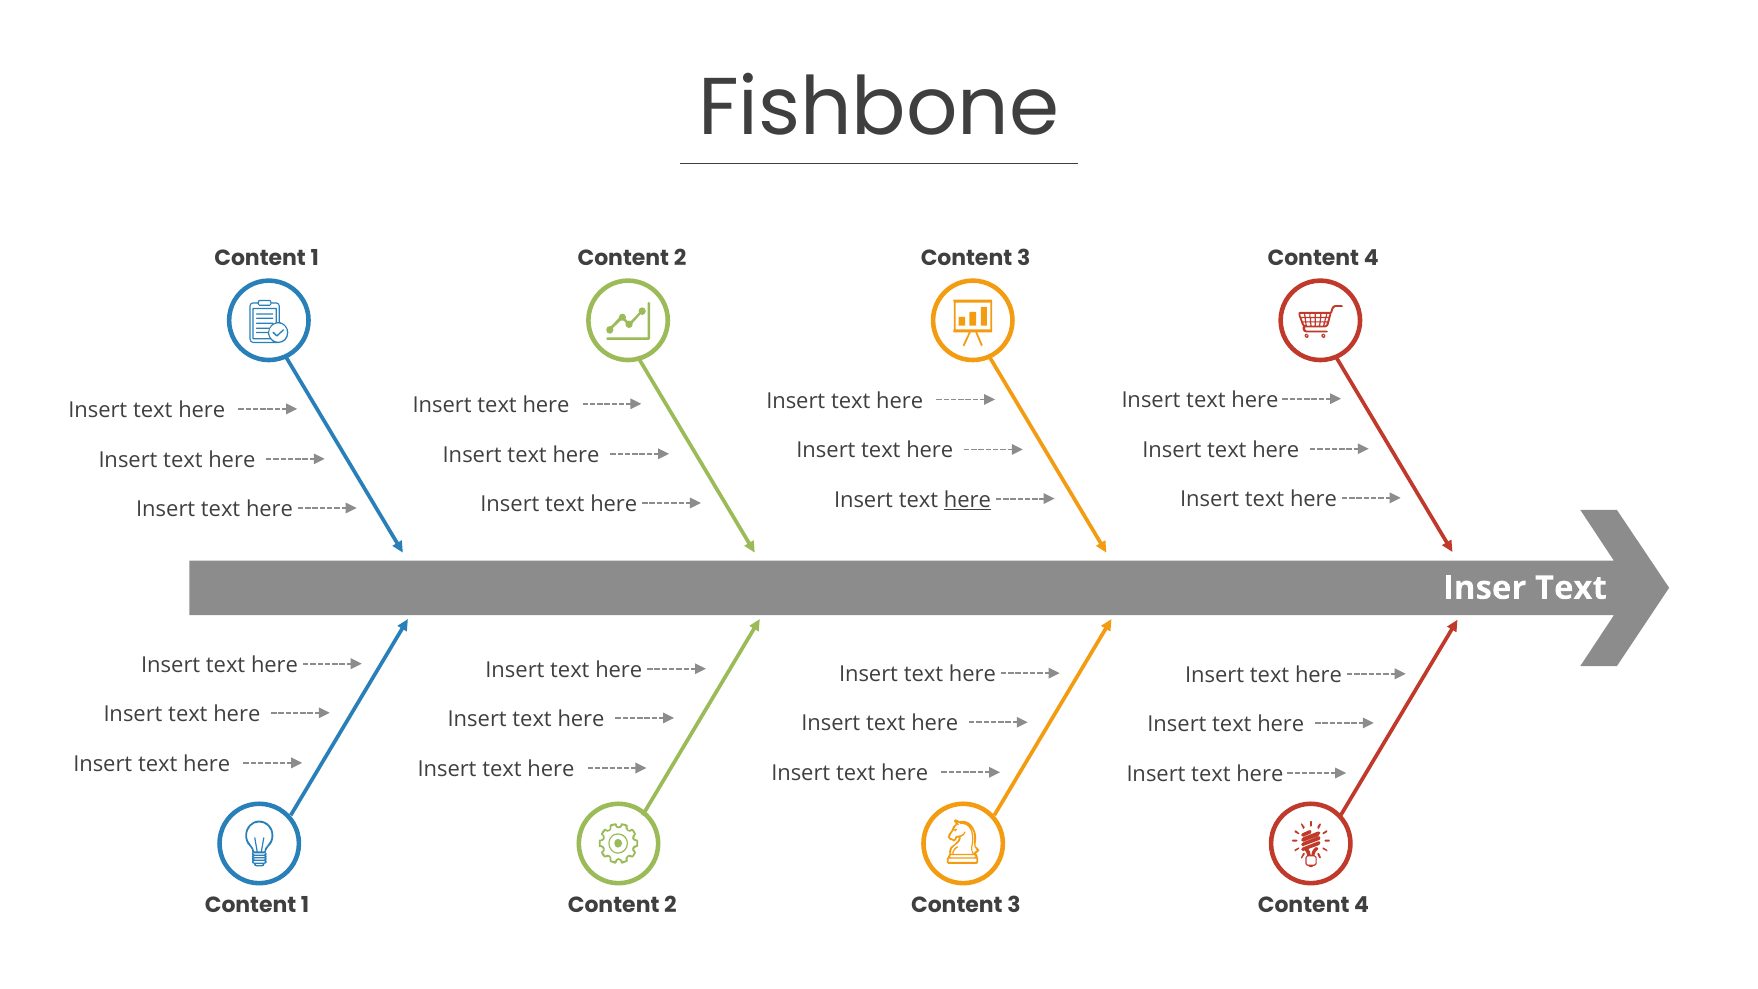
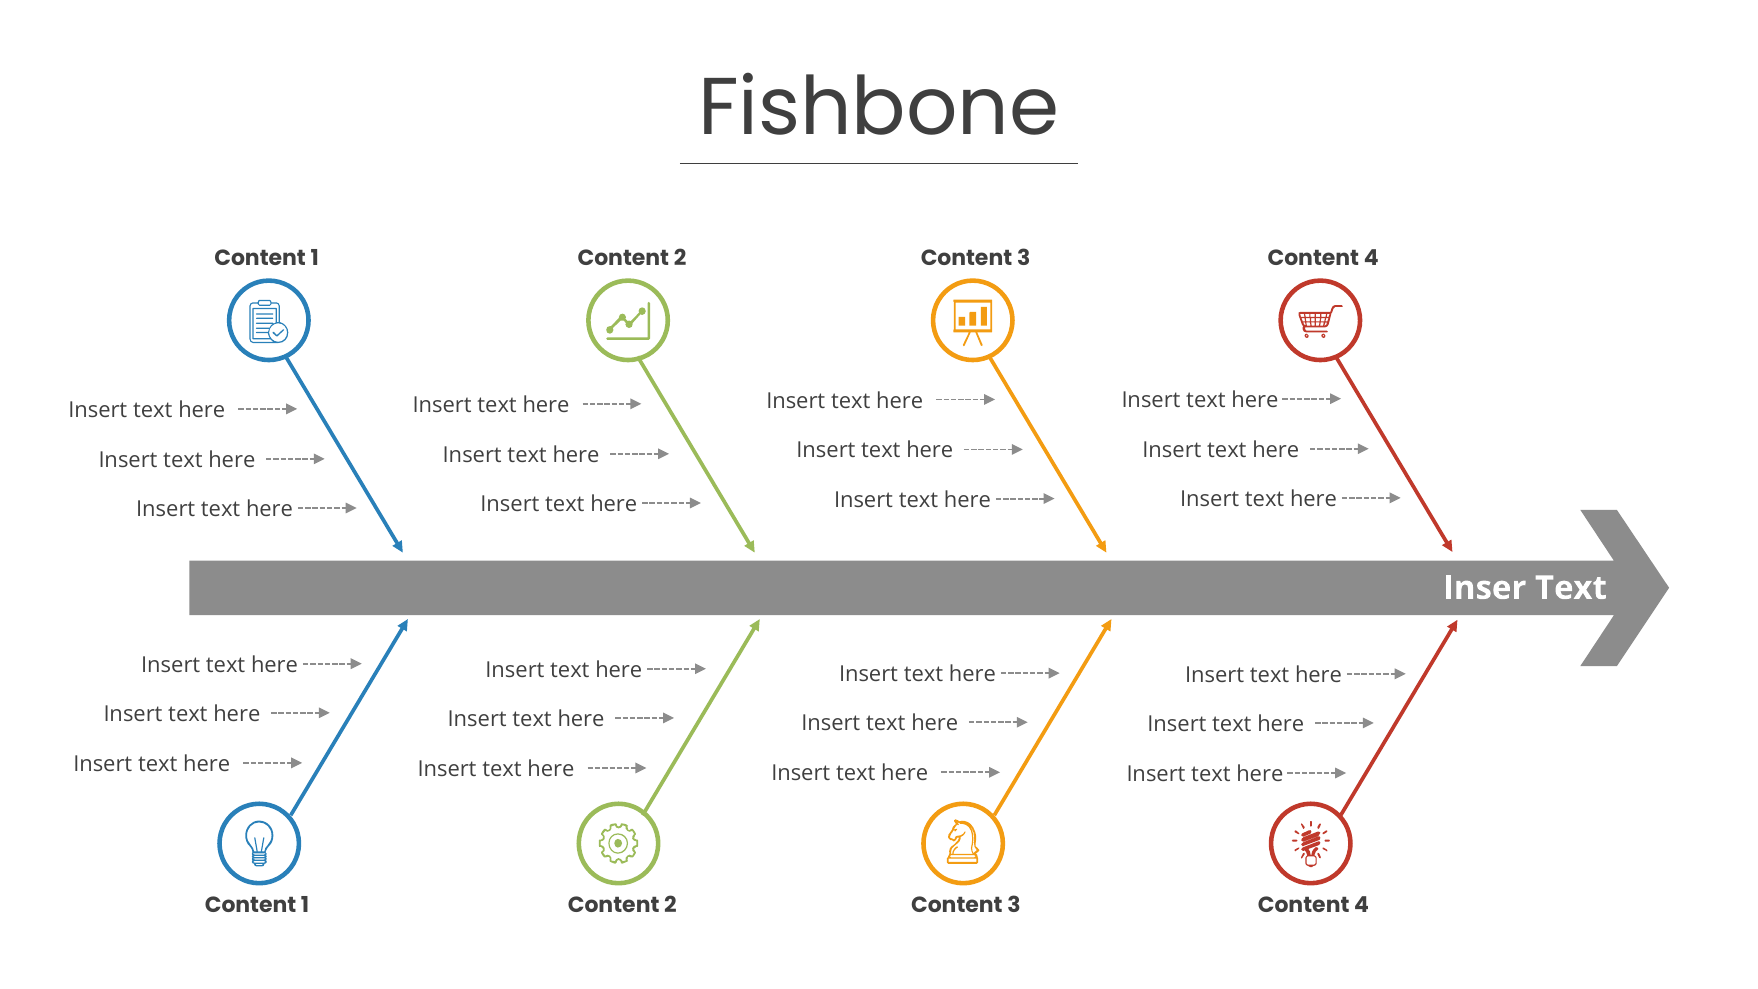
here at (967, 500) underline: present -> none
